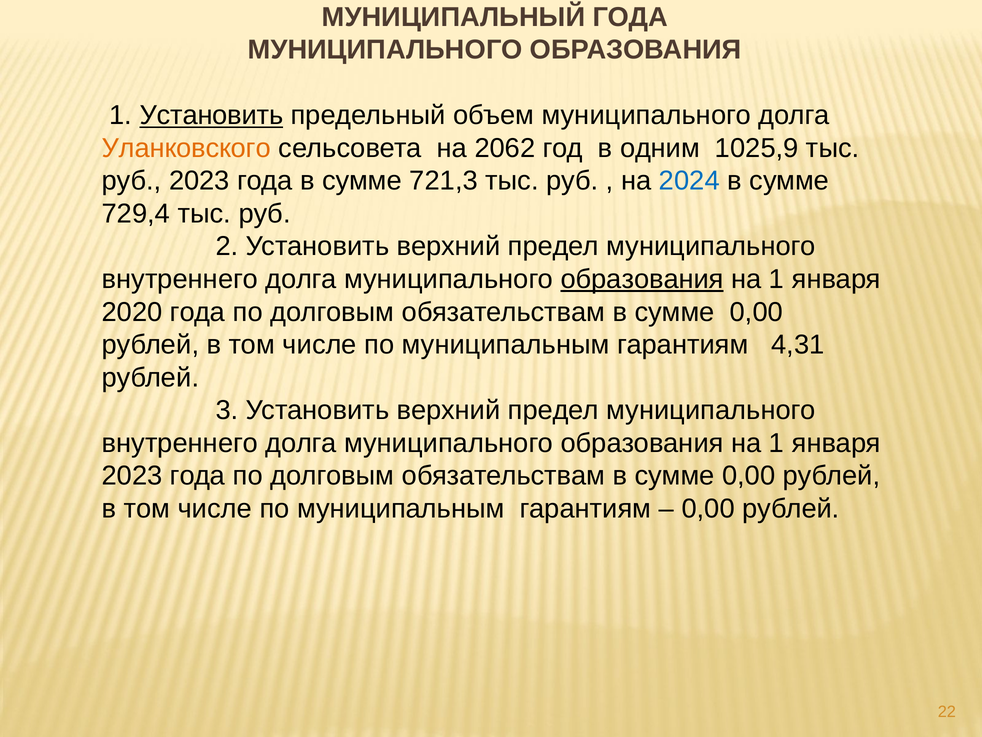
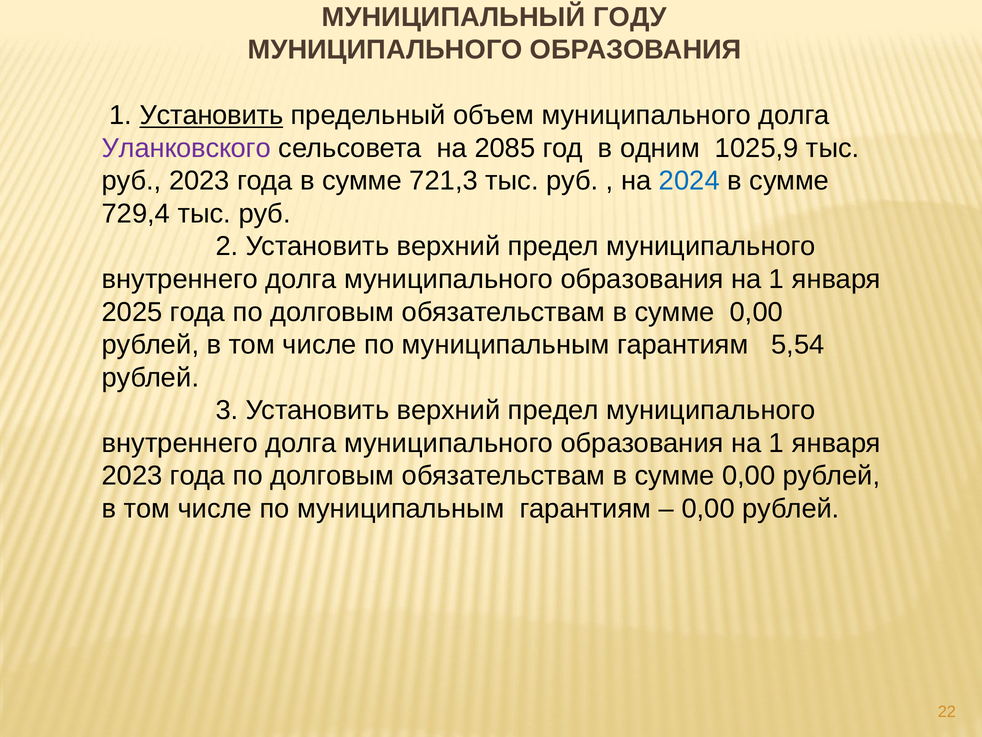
МУНИЦИПАЛЬНЫЙ ГОДА: ГОДА -> ГОДУ
Уланковского colour: orange -> purple
2062: 2062 -> 2085
образования at (642, 279) underline: present -> none
2020: 2020 -> 2025
4,31: 4,31 -> 5,54
